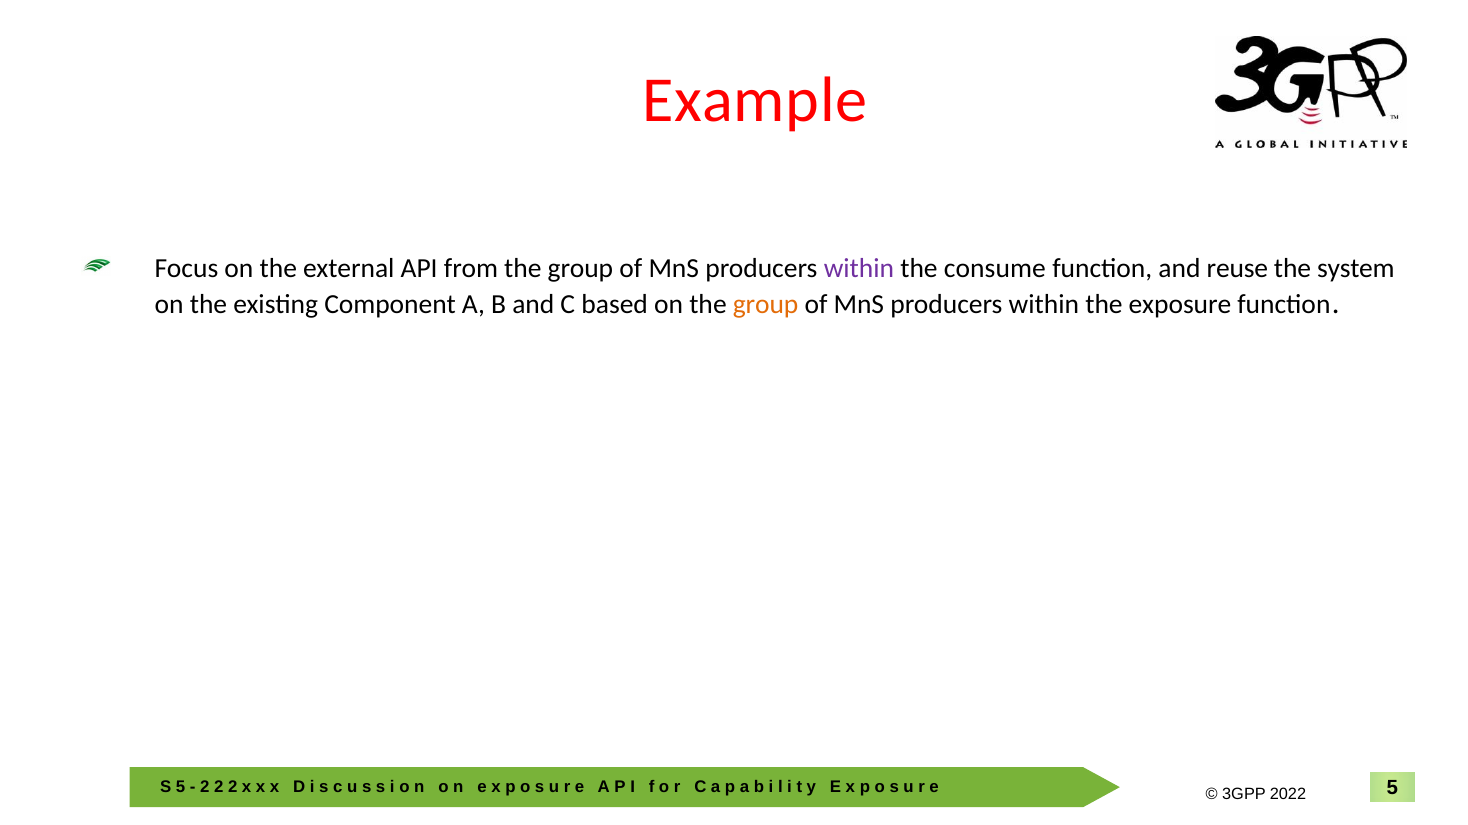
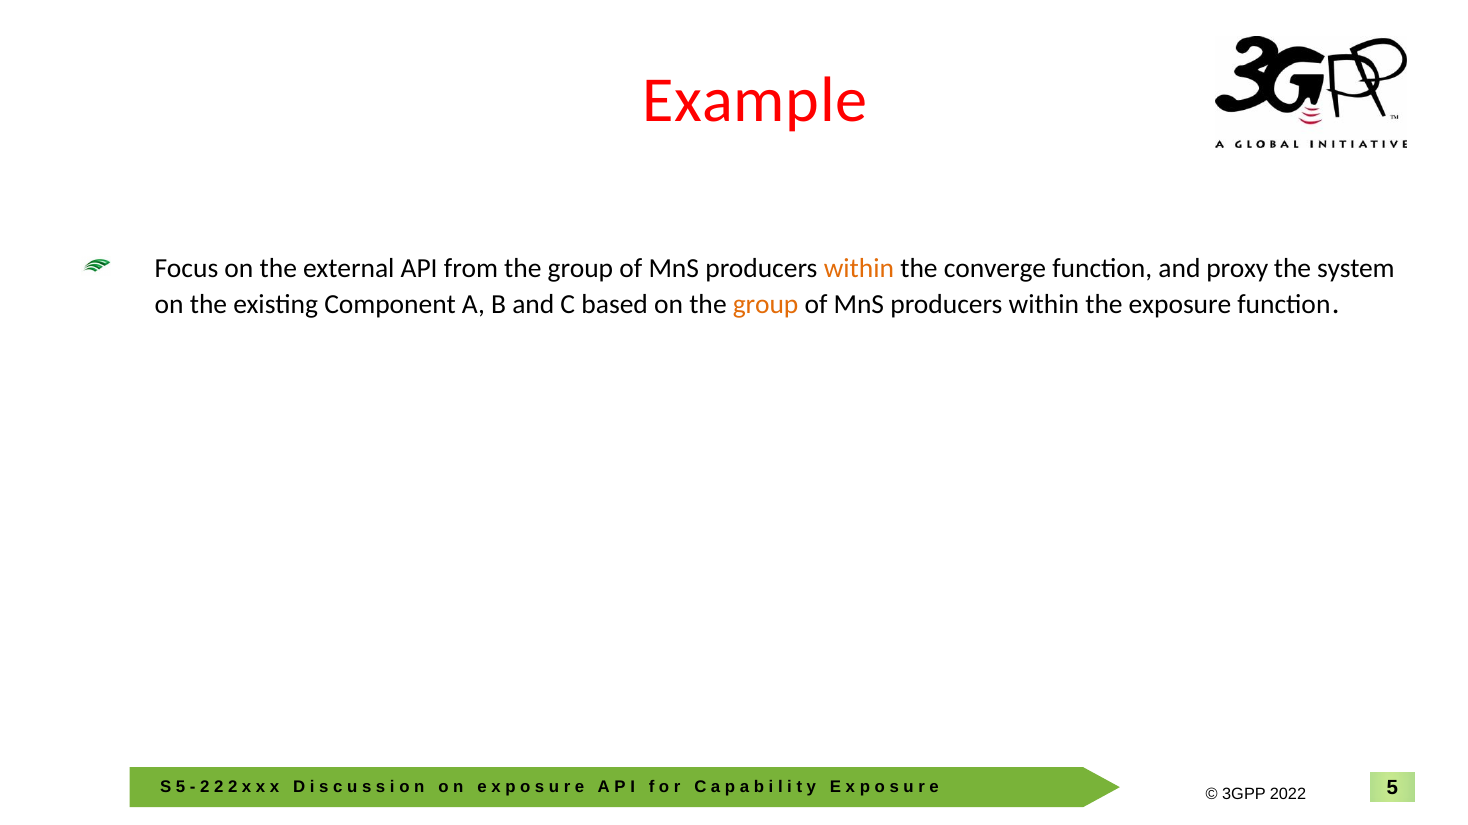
within at (859, 268) colour: purple -> orange
consume: consume -> converge
reuse: reuse -> proxy
